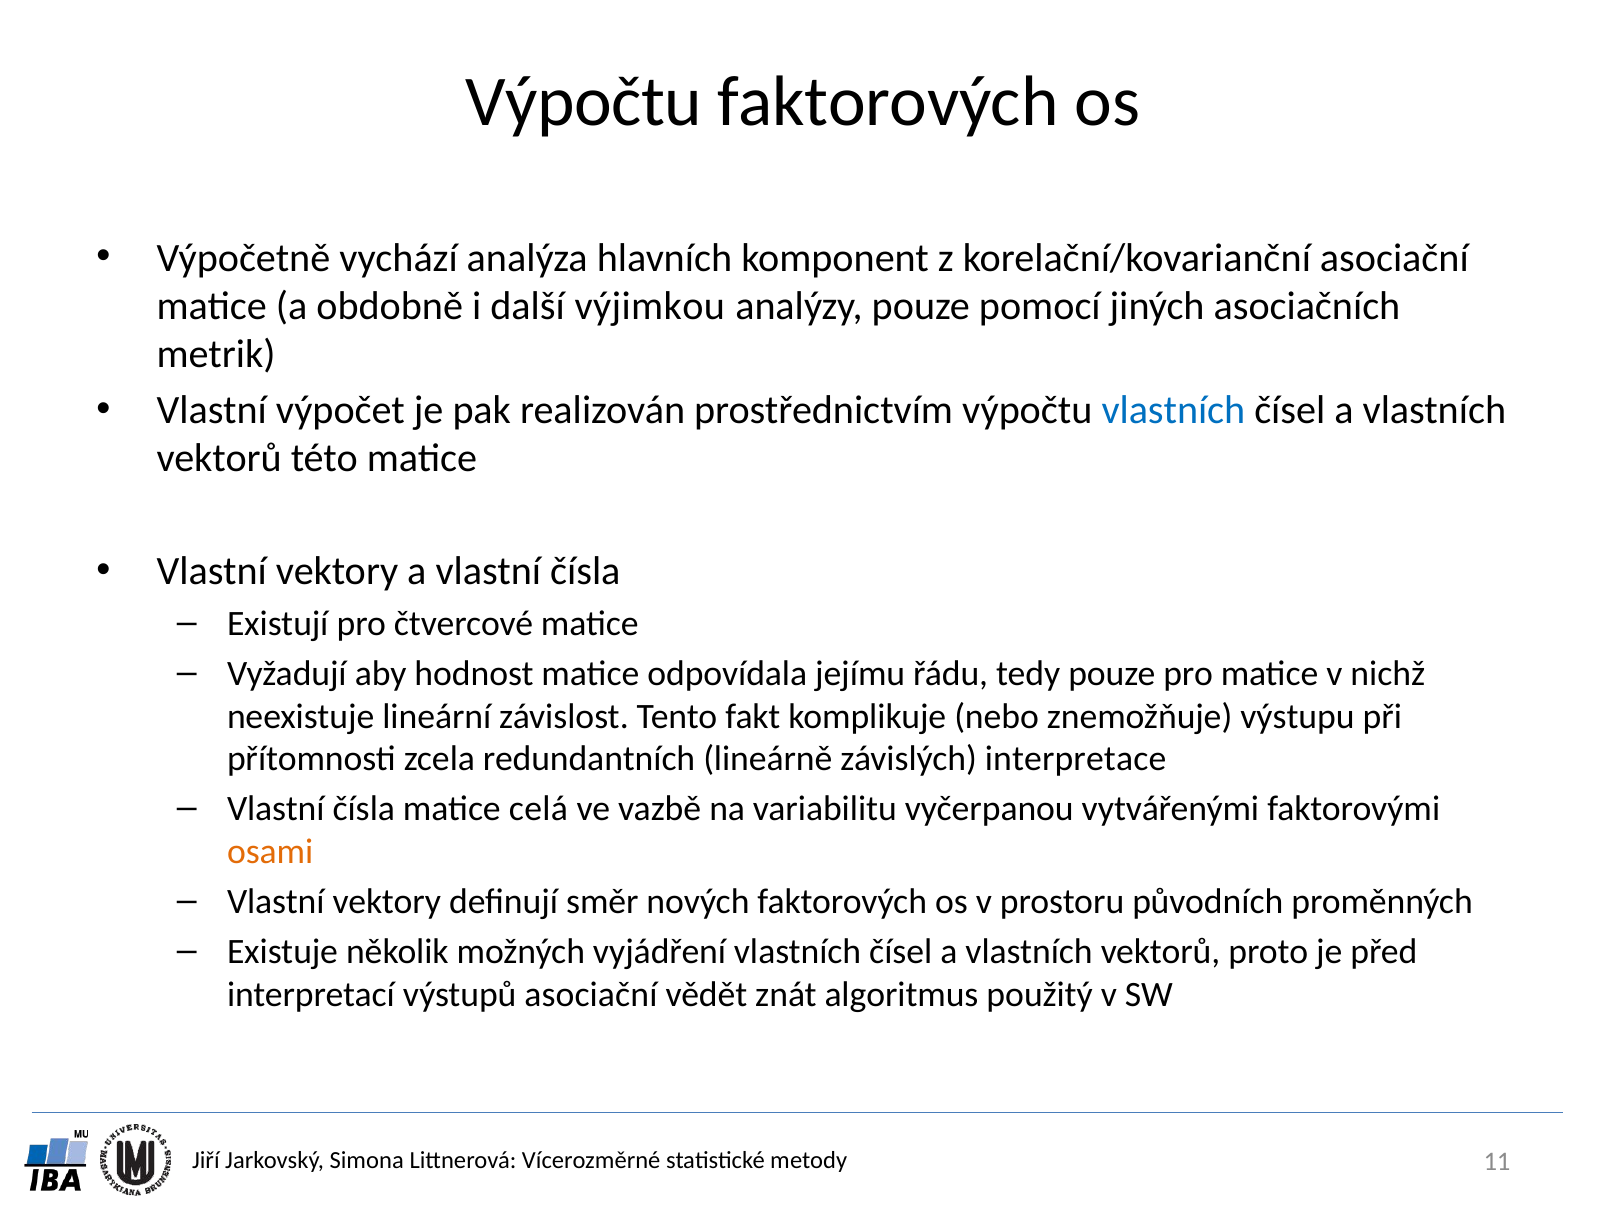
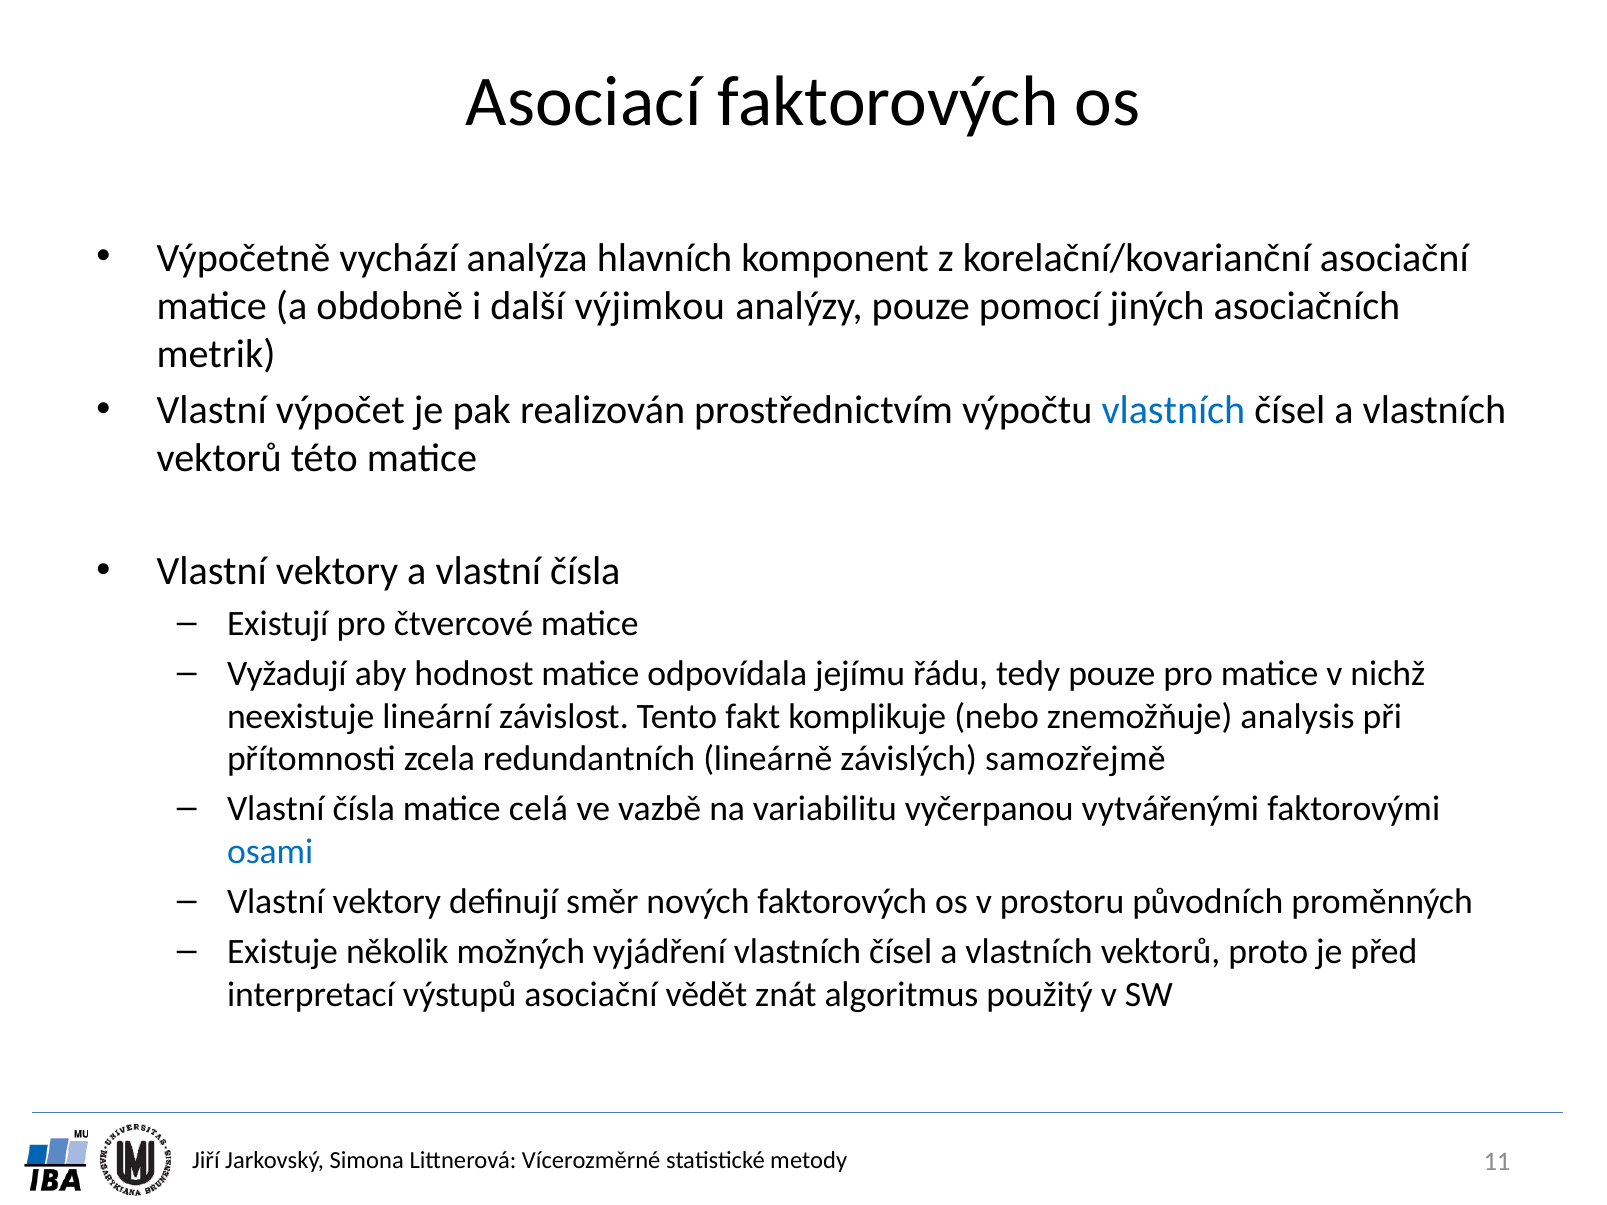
Výpočtu at (584, 102): Výpočtu -> Asociací
výstupu: výstupu -> analysis
interpretace: interpretace -> samozřejmě
osami colour: orange -> blue
